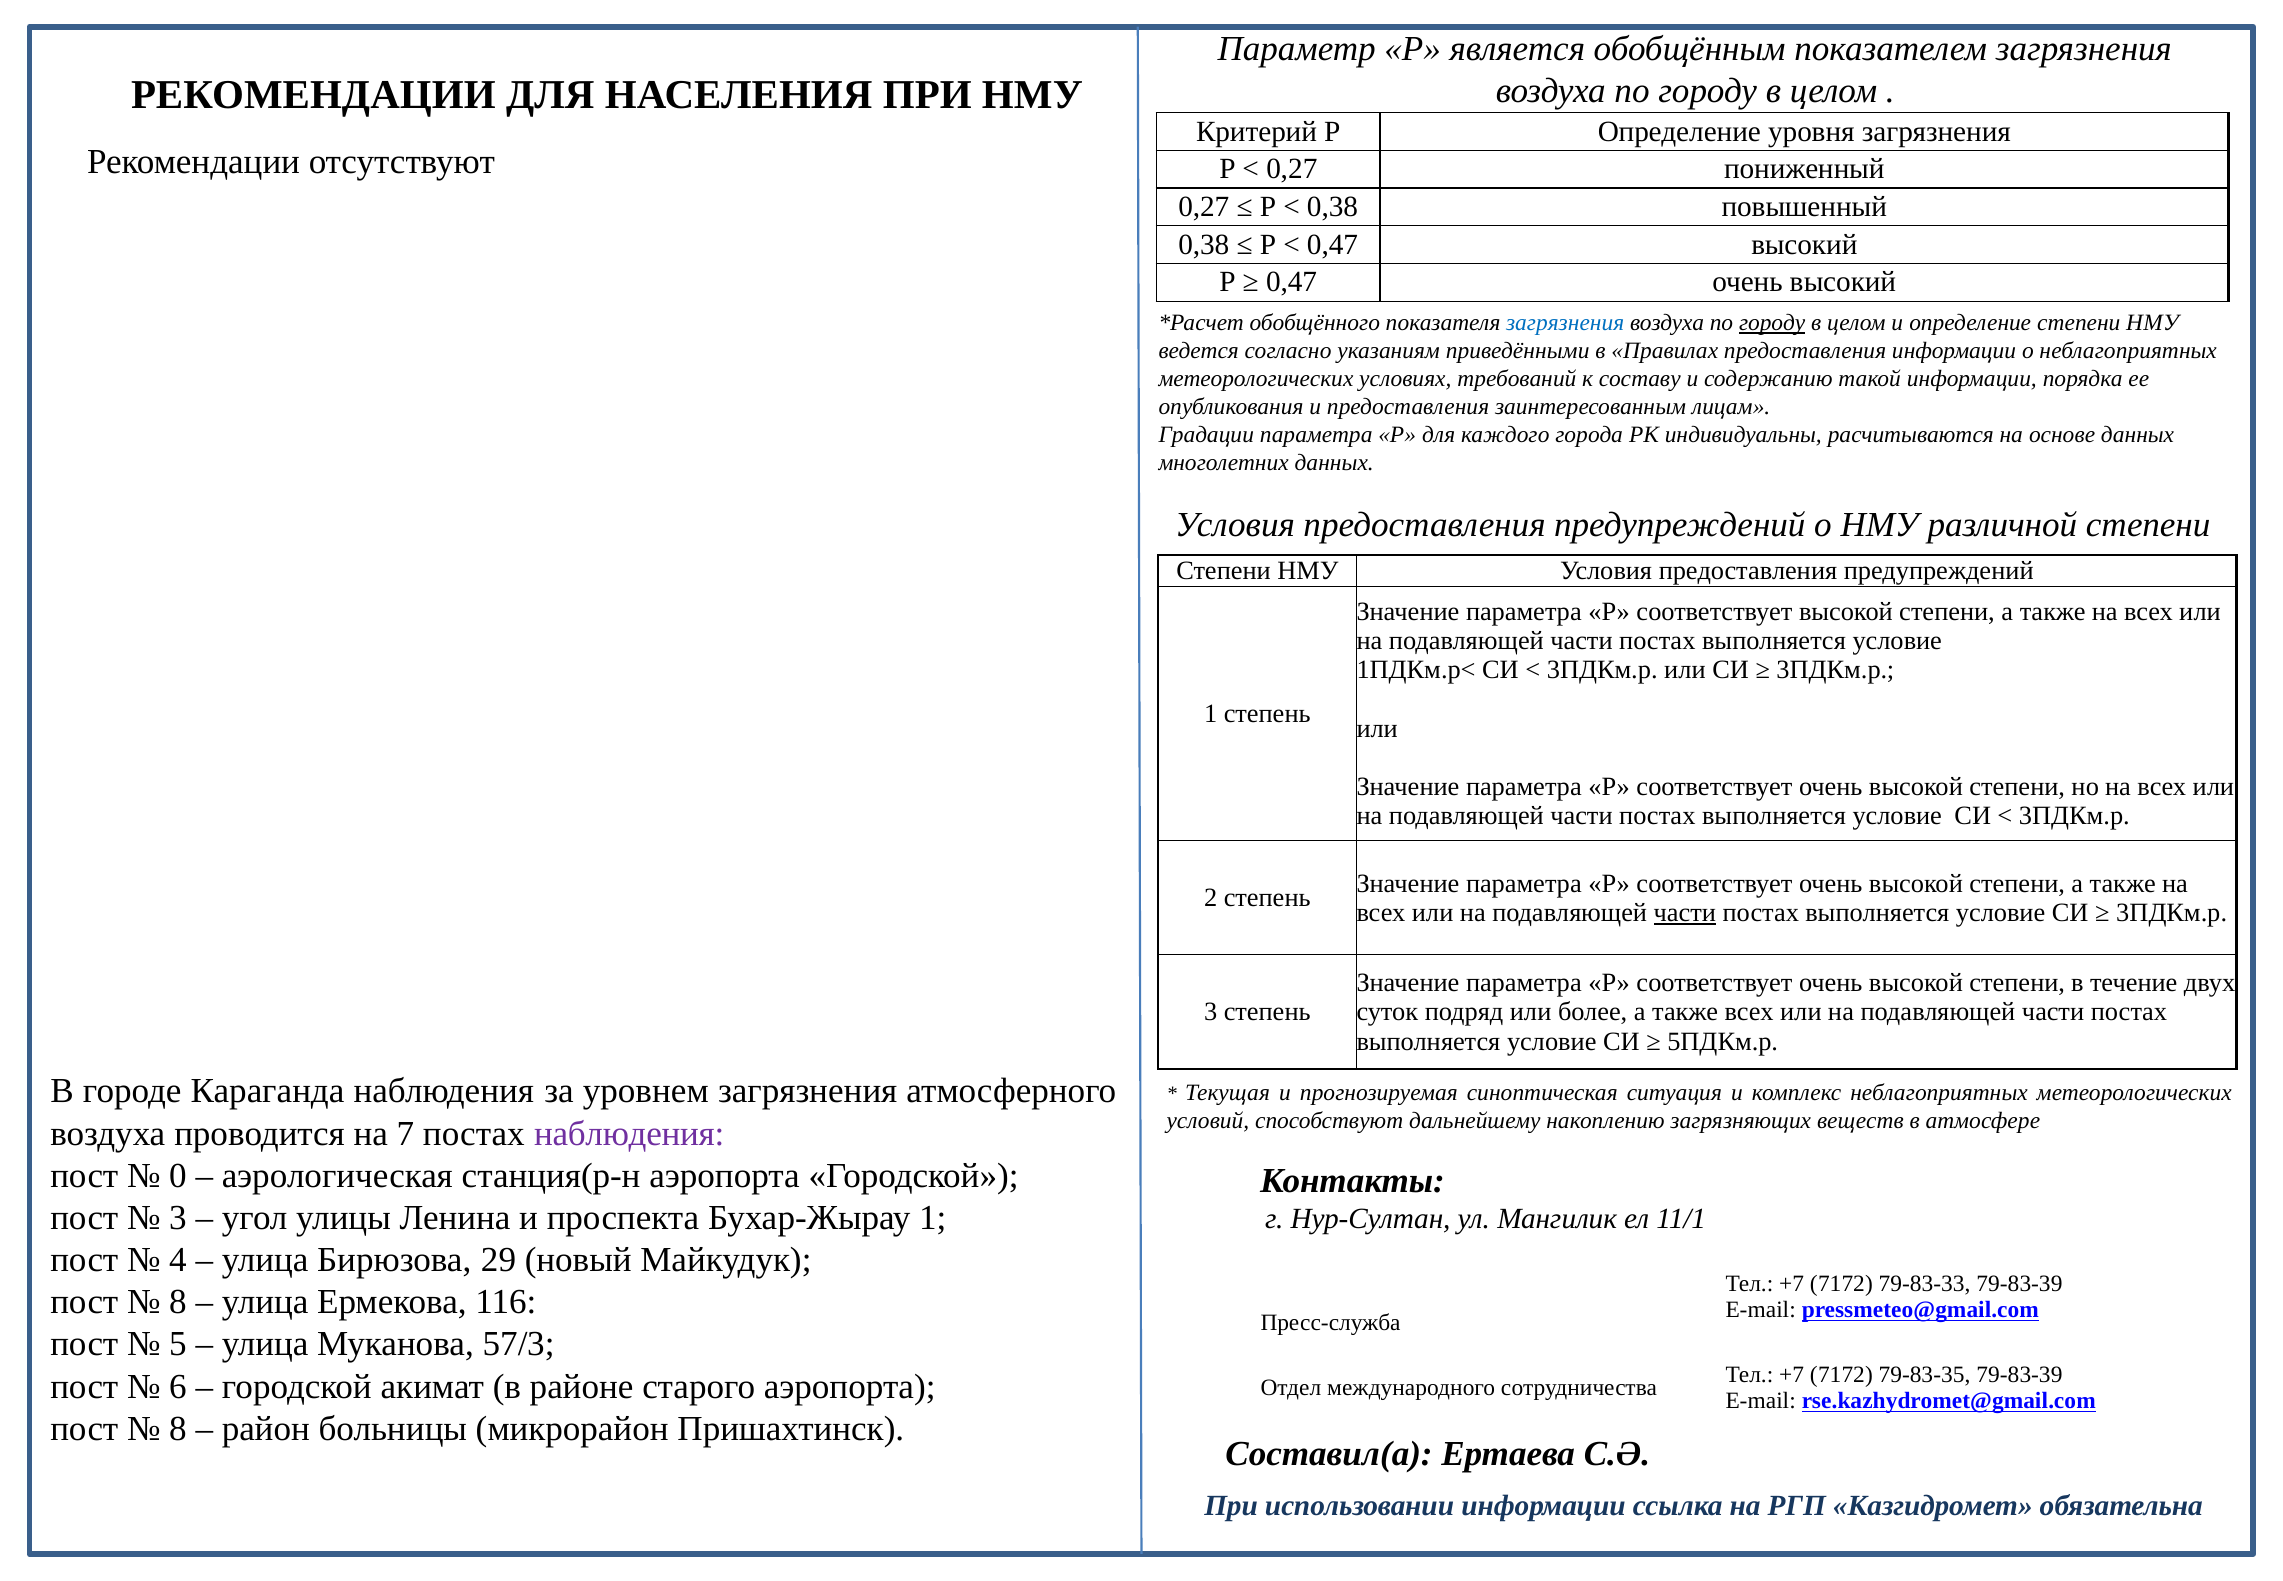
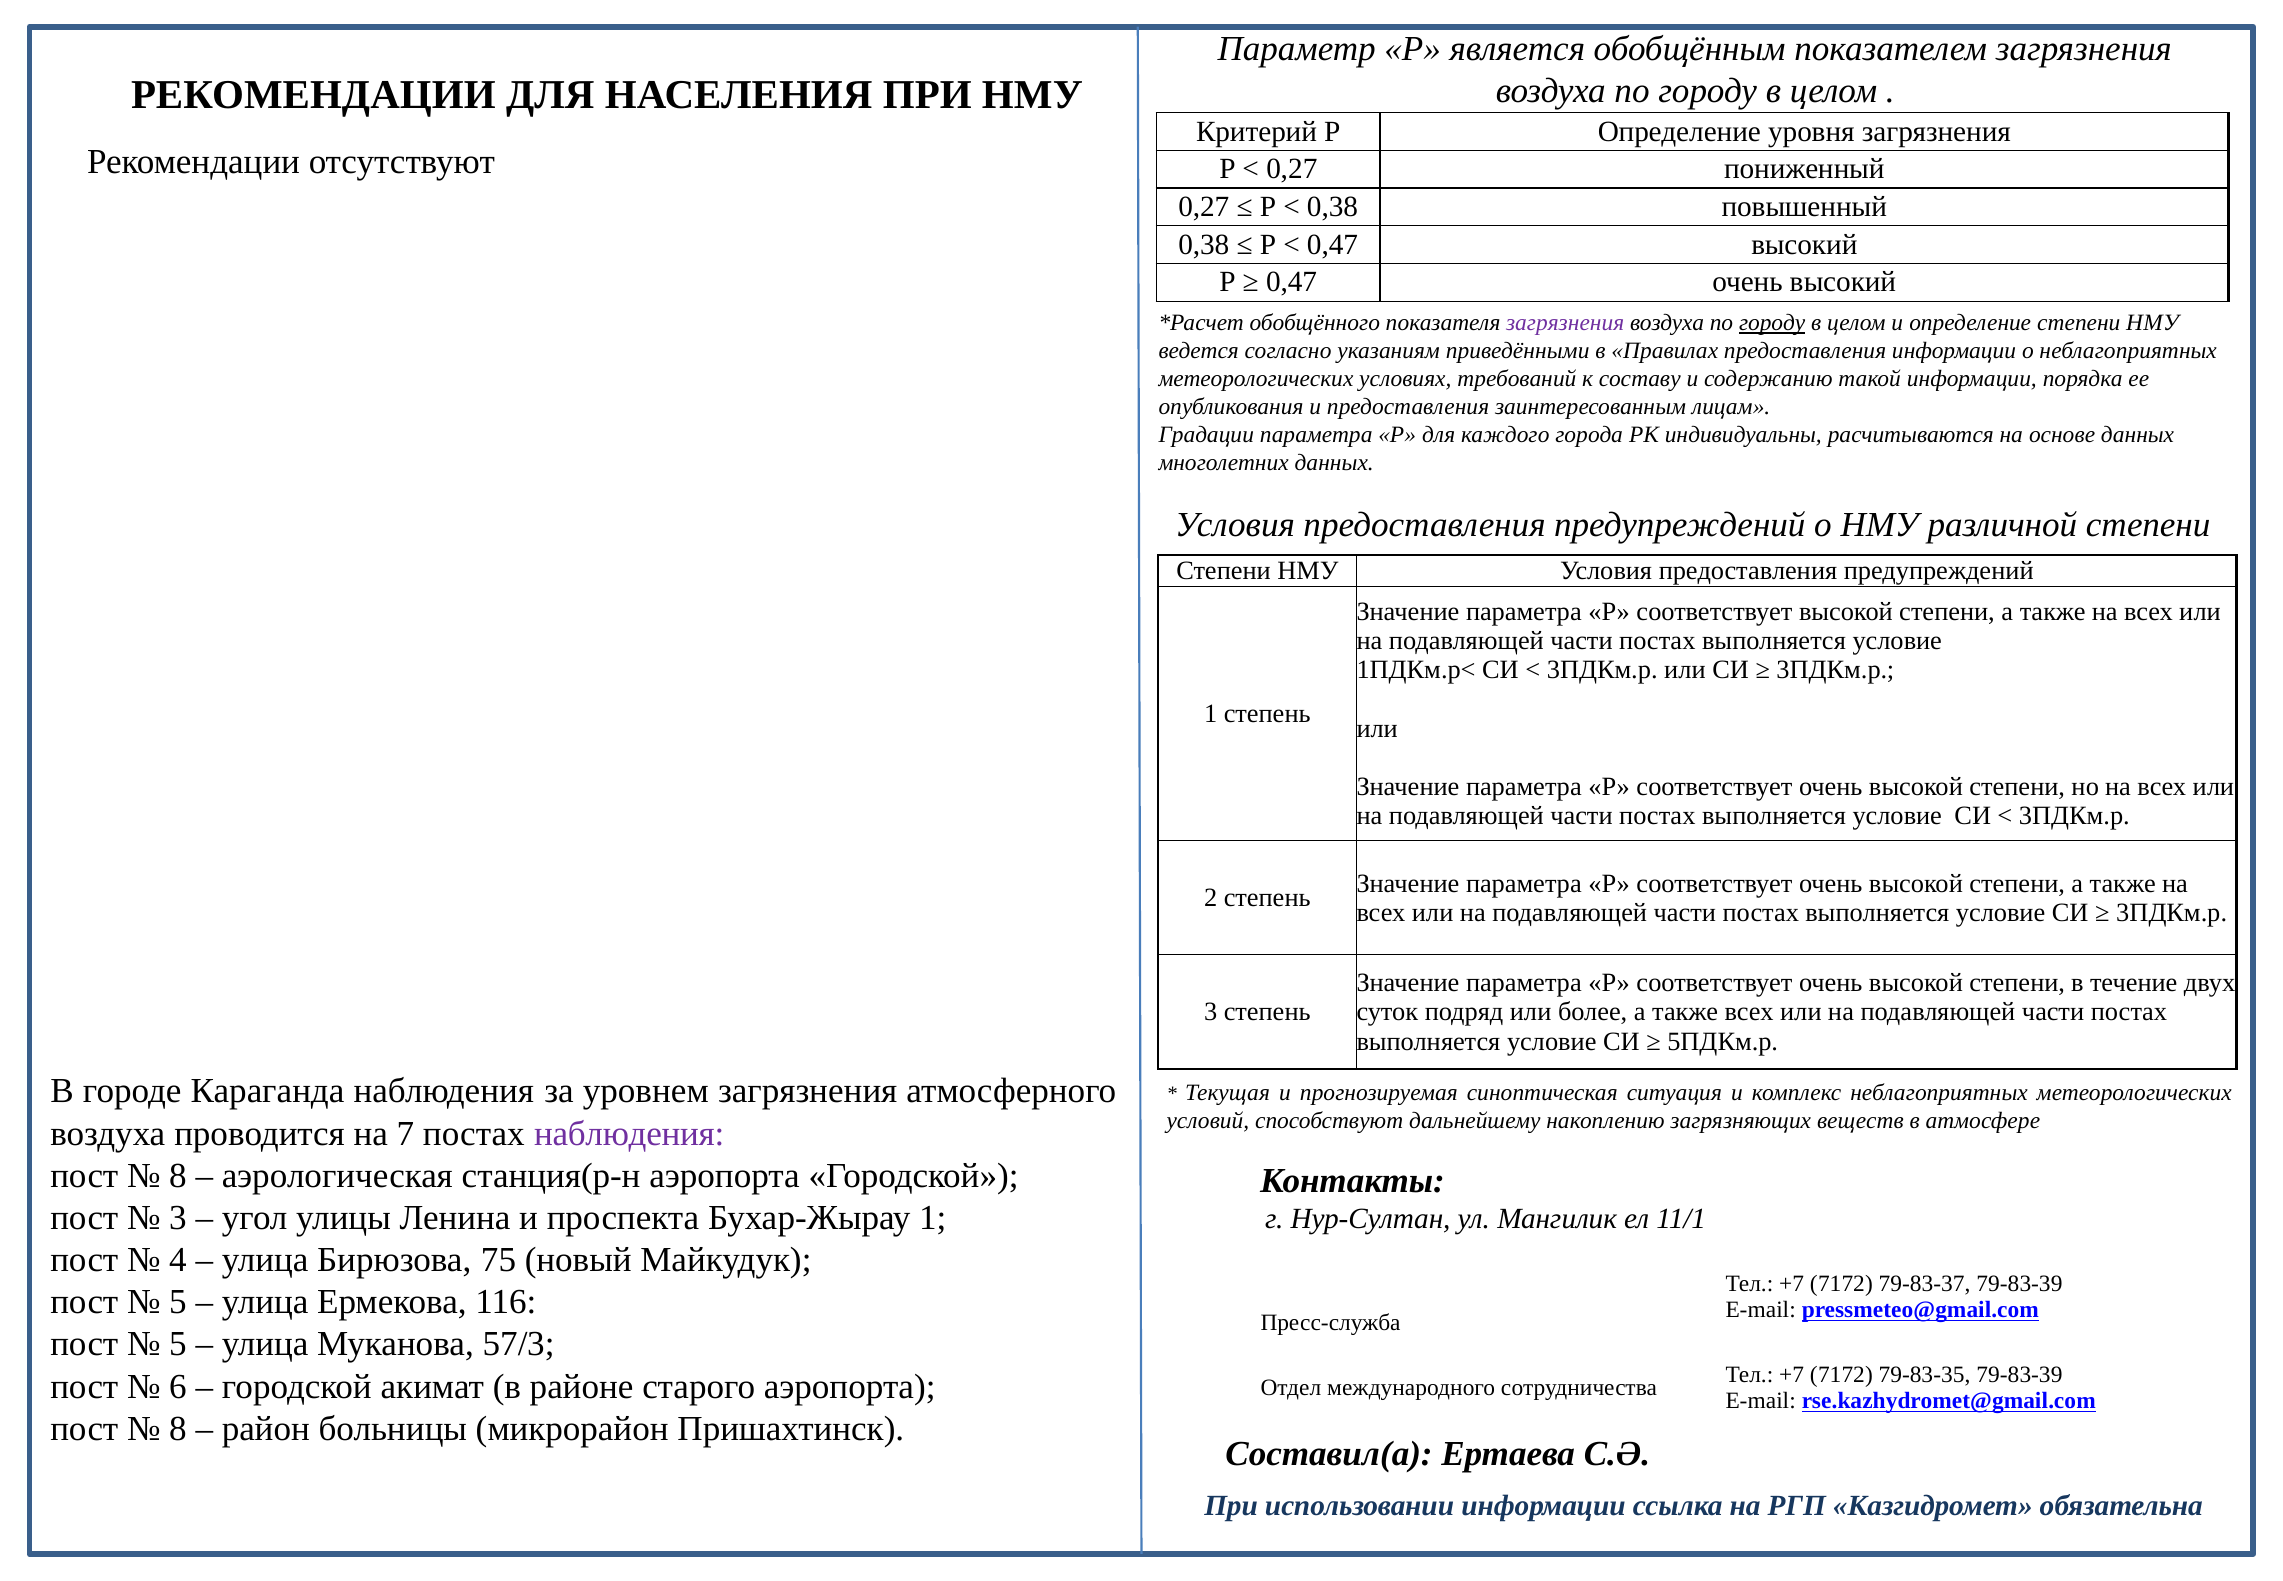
загрязнения at (1565, 323) colour: blue -> purple
части at (1685, 912) underline: present -> none
0 at (178, 1175): 0 -> 8
29: 29 -> 75
79-83-33: 79-83-33 -> 79-83-37
8 at (178, 1302): 8 -> 5
